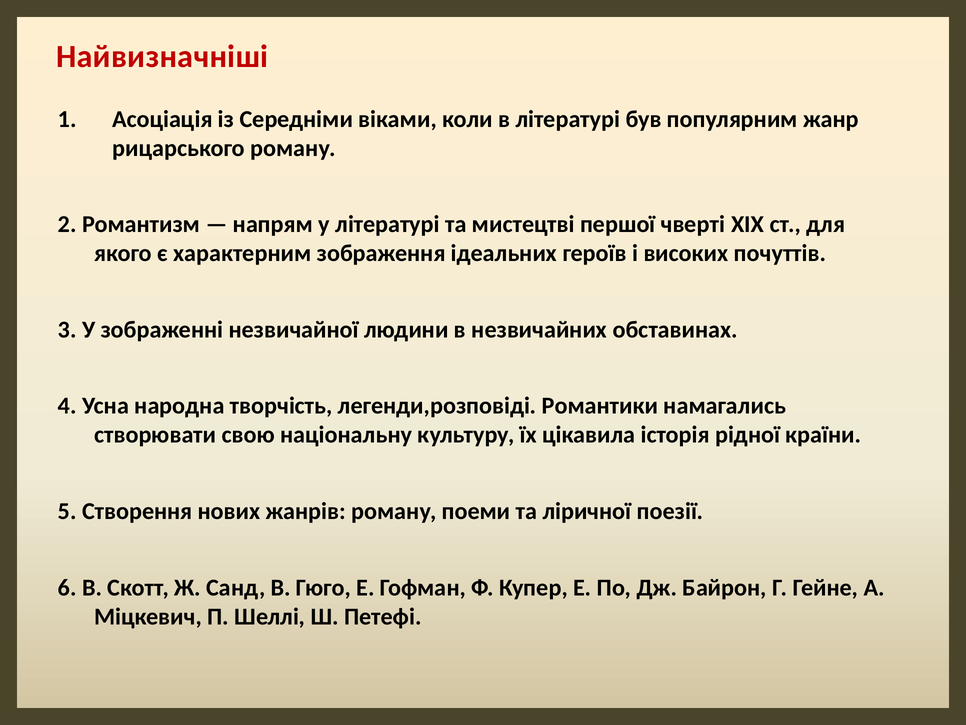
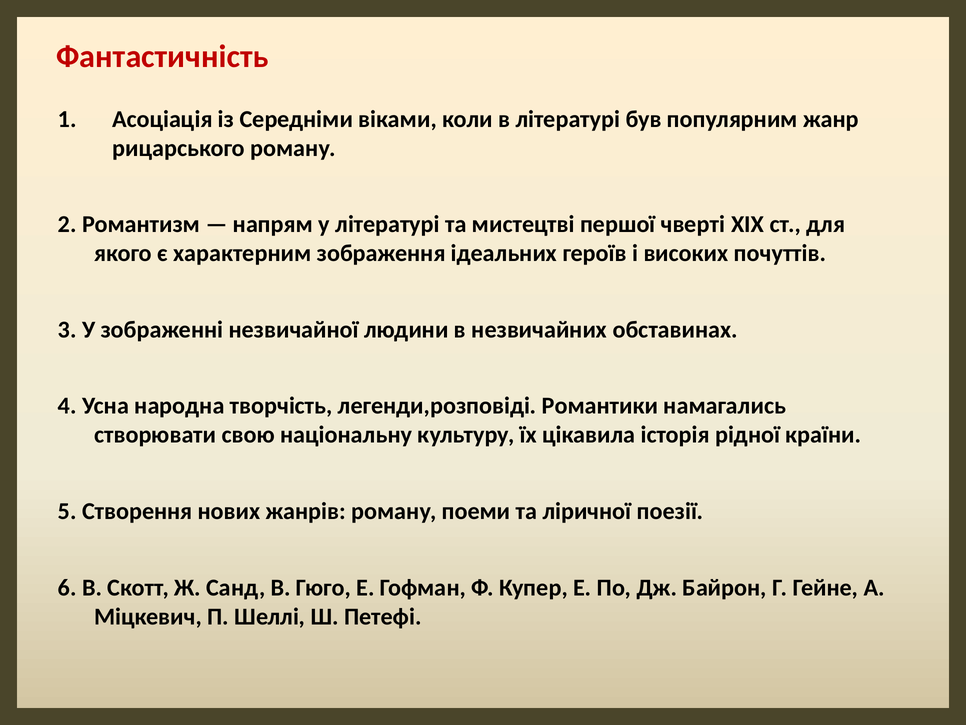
Найвизначніші: Найвизначніші -> Фантастичність
